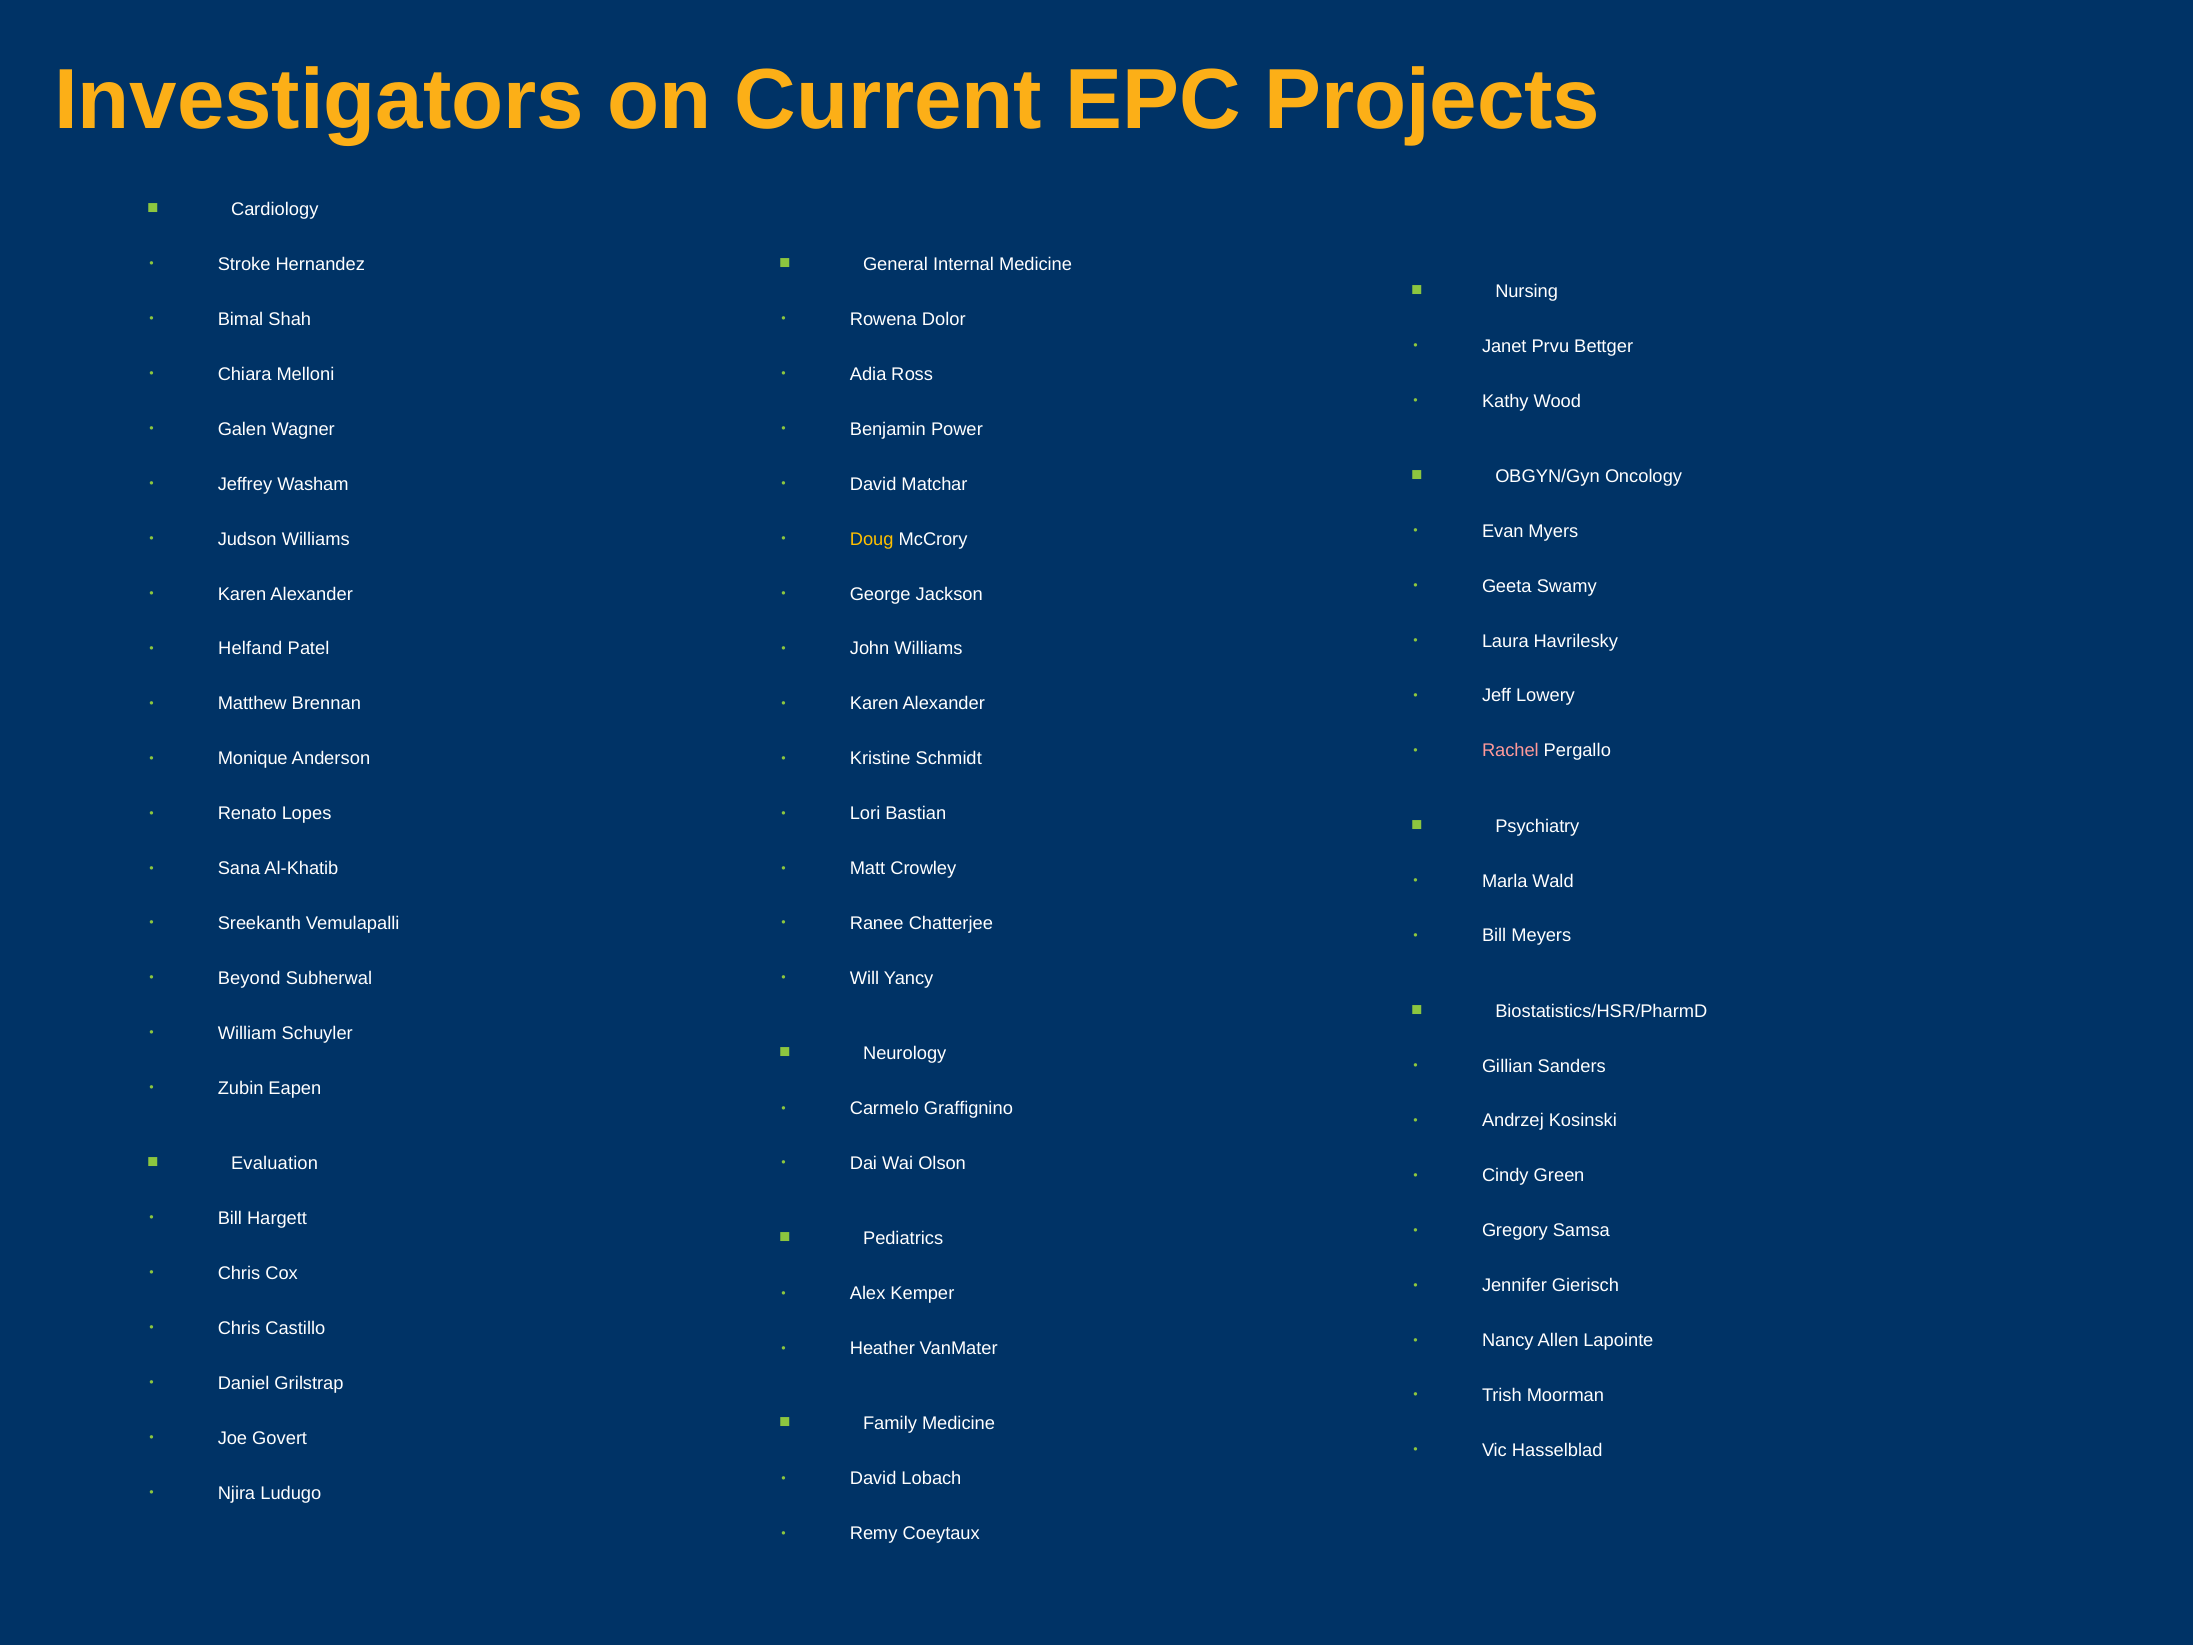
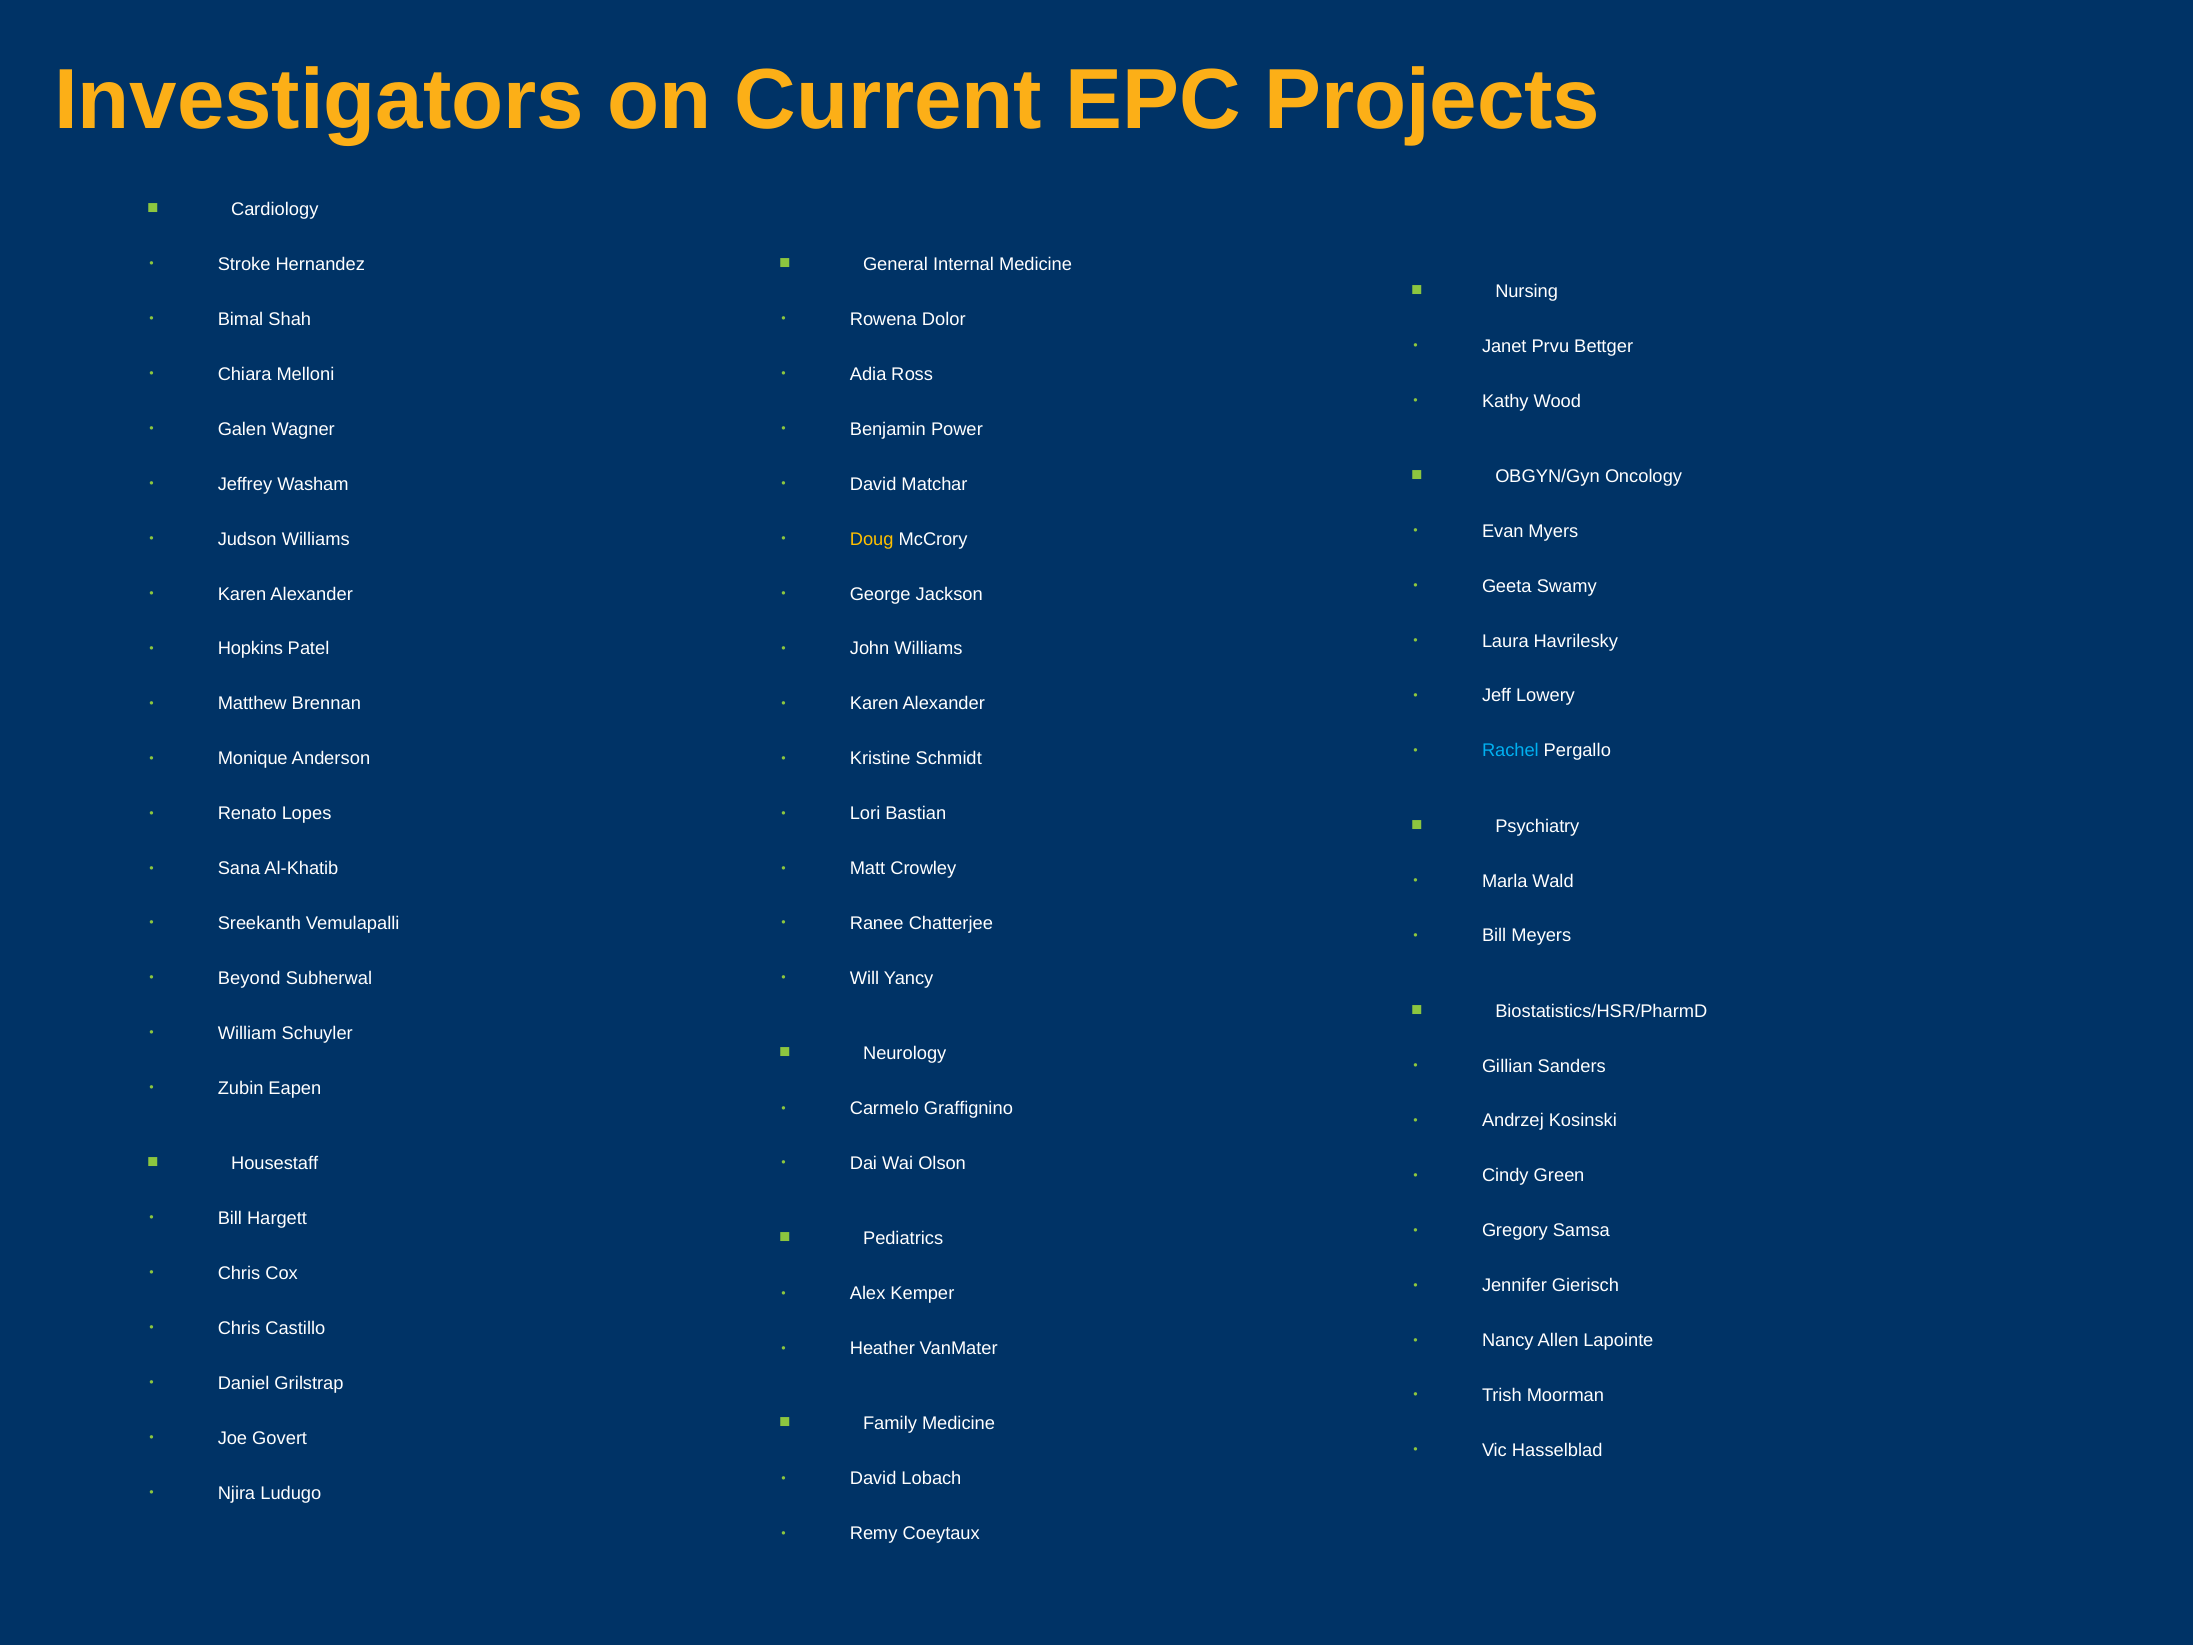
Helfand: Helfand -> Hopkins
Rachel colour: pink -> light blue
Evaluation: Evaluation -> Housestaff
